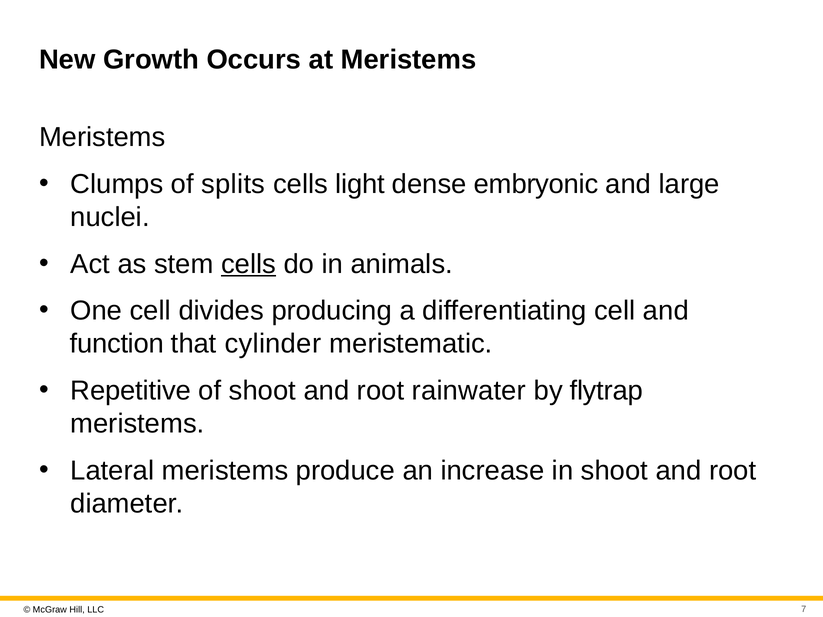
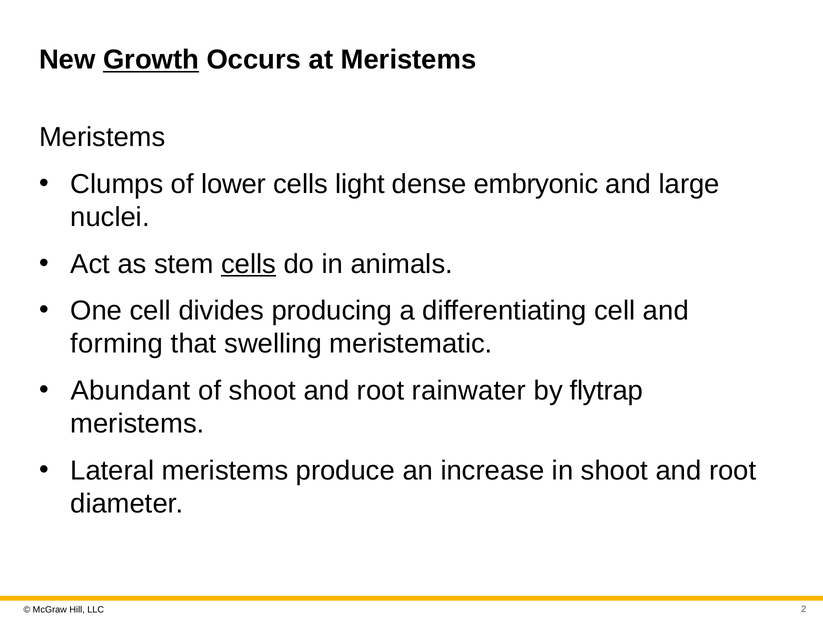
Growth underline: none -> present
splits: splits -> lower
function: function -> forming
cylinder: cylinder -> swelling
Repetitive: Repetitive -> Abundant
7: 7 -> 2
